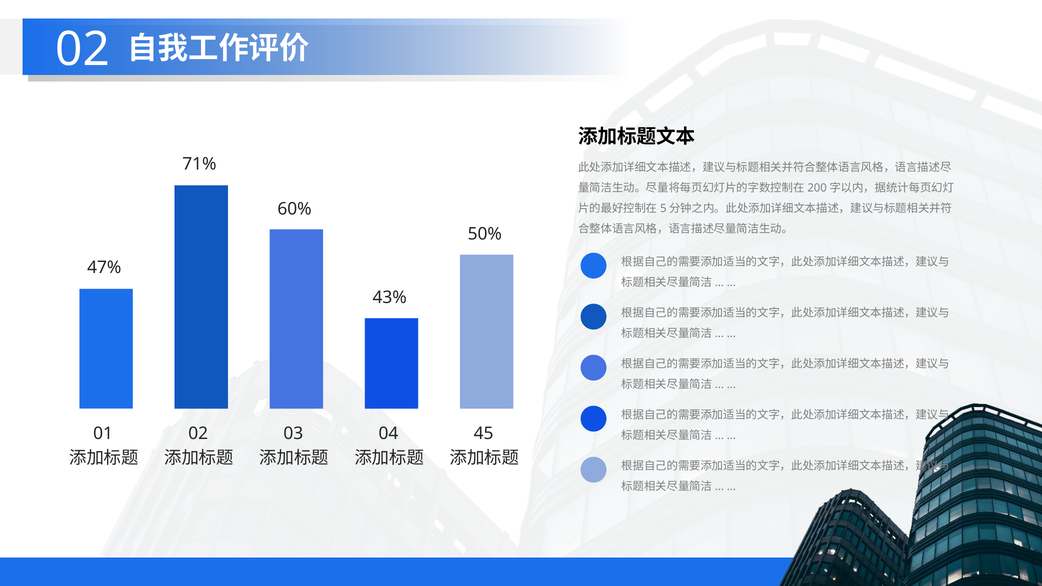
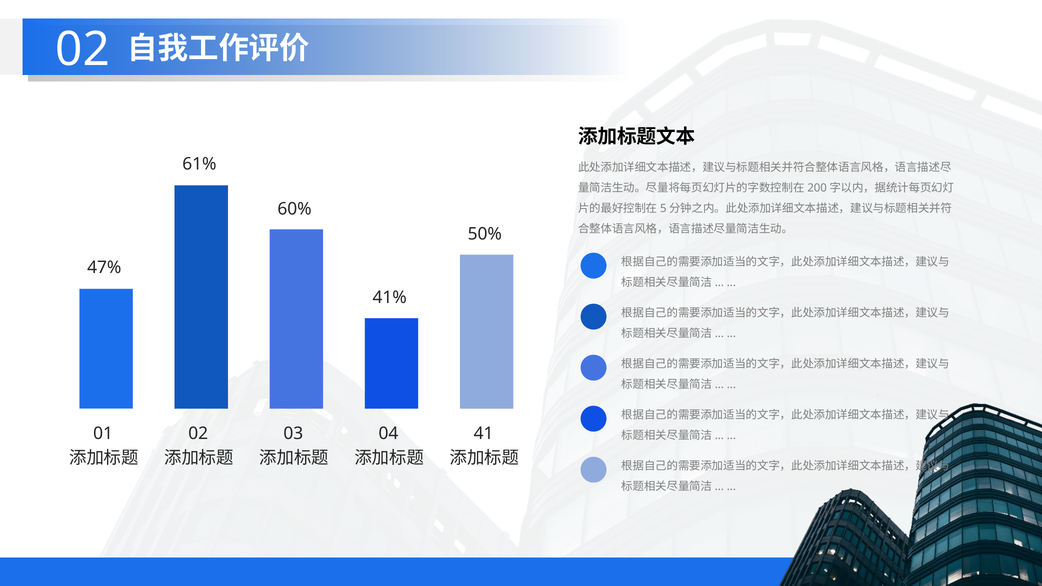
71%: 71% -> 61%
43%: 43% -> 41%
45: 45 -> 41
